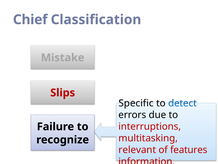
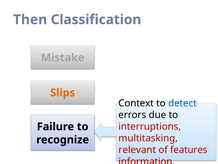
Chief: Chief -> Then
Slips colour: red -> orange
Specific: Specific -> Context
